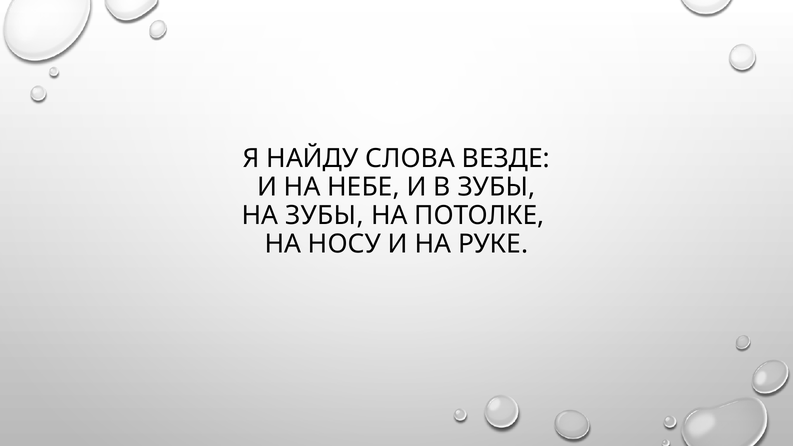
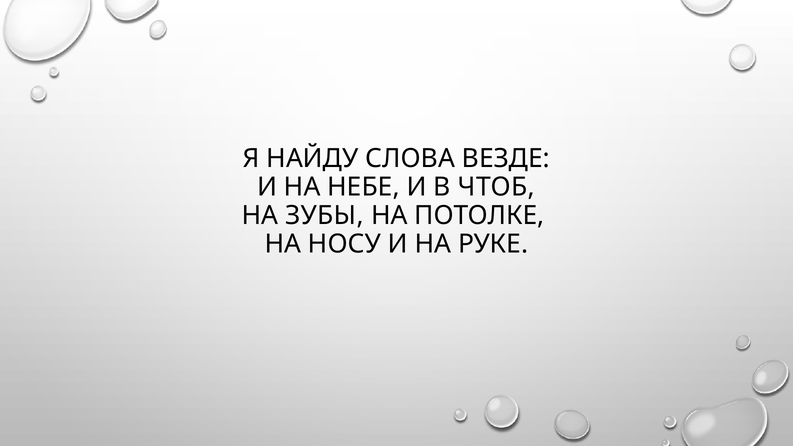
В ЗУБЫ: ЗУБЫ -> ЧТОБ
